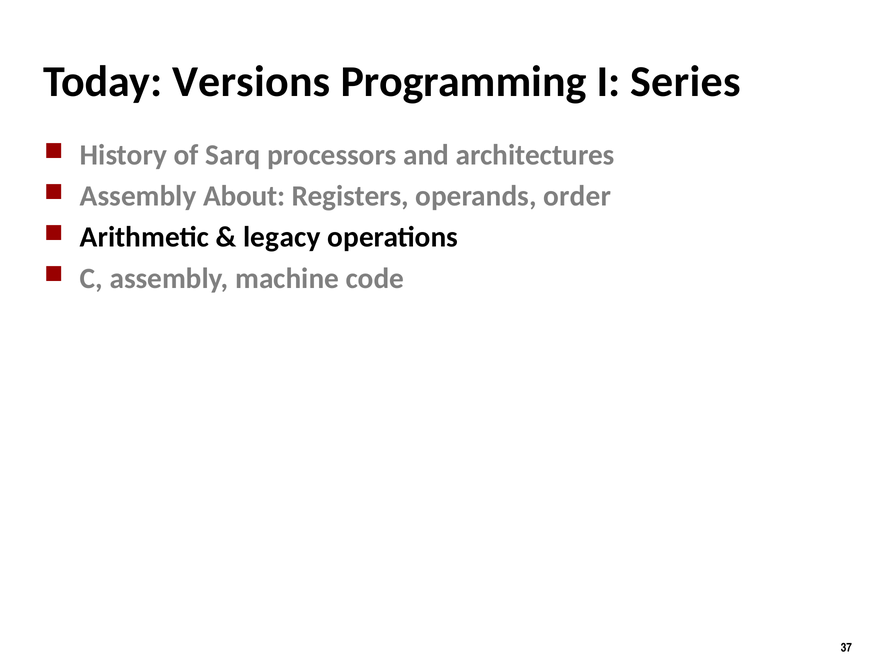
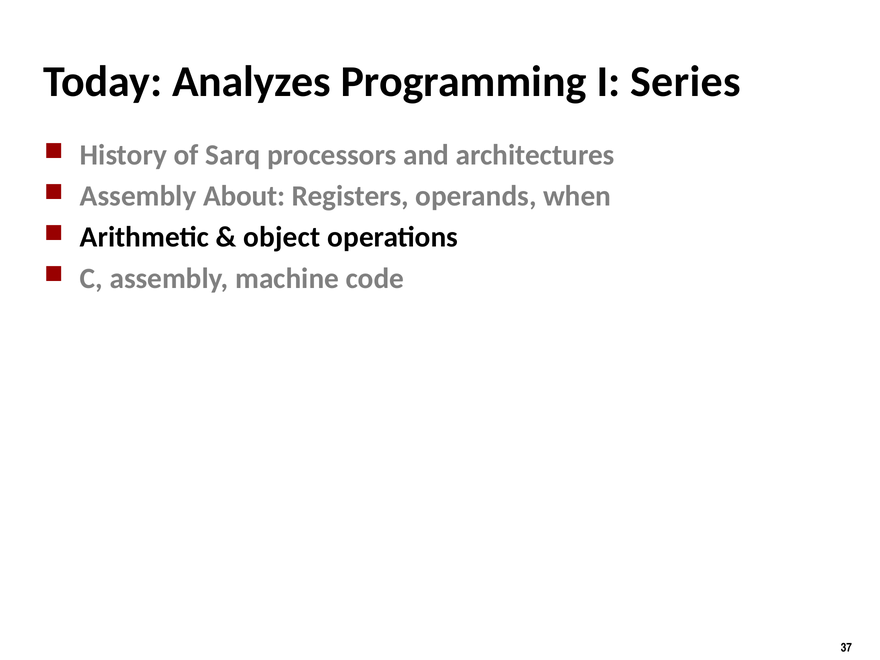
Versions: Versions -> Analyzes
order: order -> when
legacy: legacy -> object
